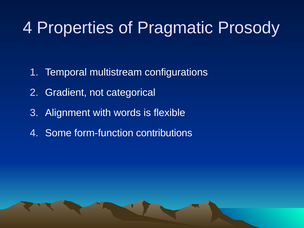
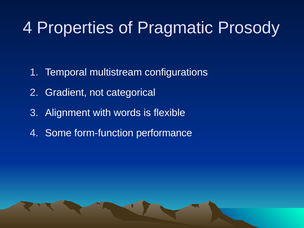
contributions: contributions -> performance
